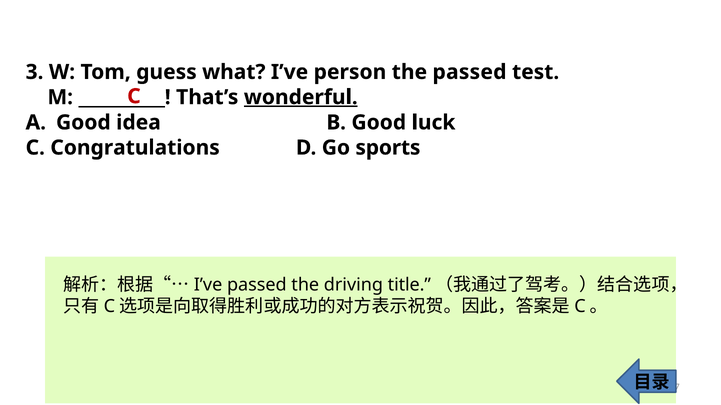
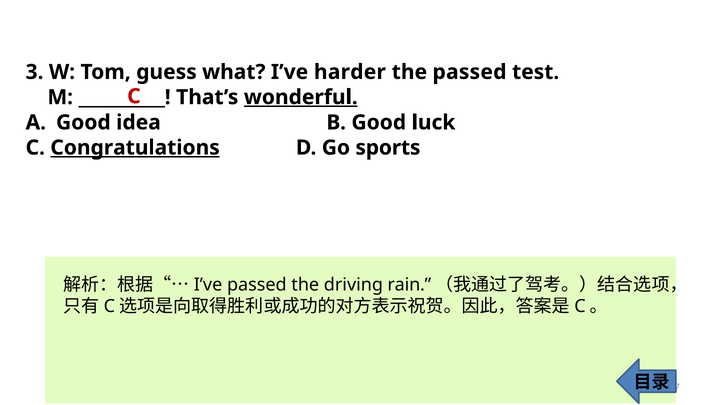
person: person -> harder
Congratulations underline: none -> present
title: title -> rain
